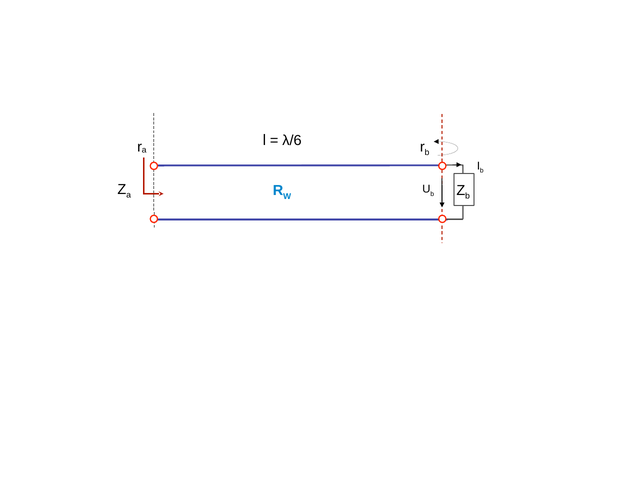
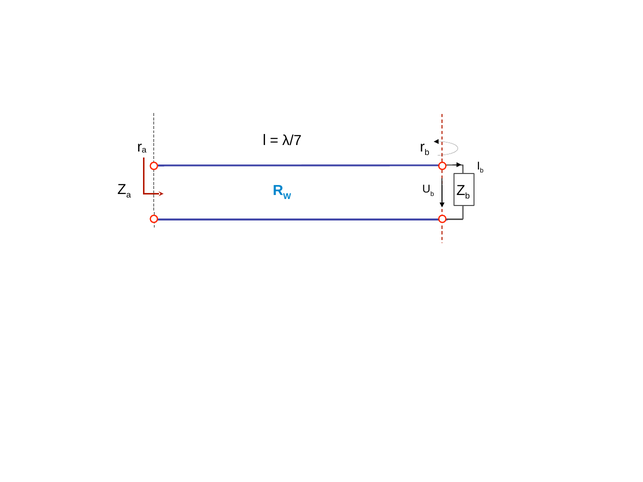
λ/6: λ/6 -> λ/7
